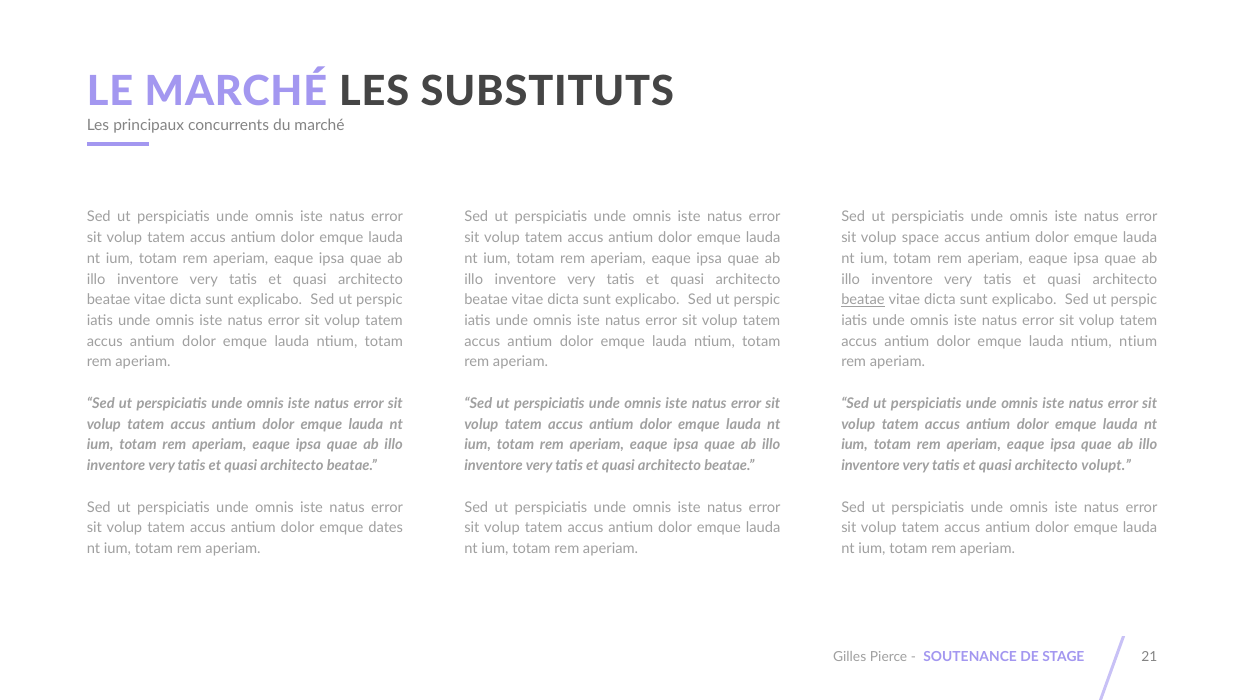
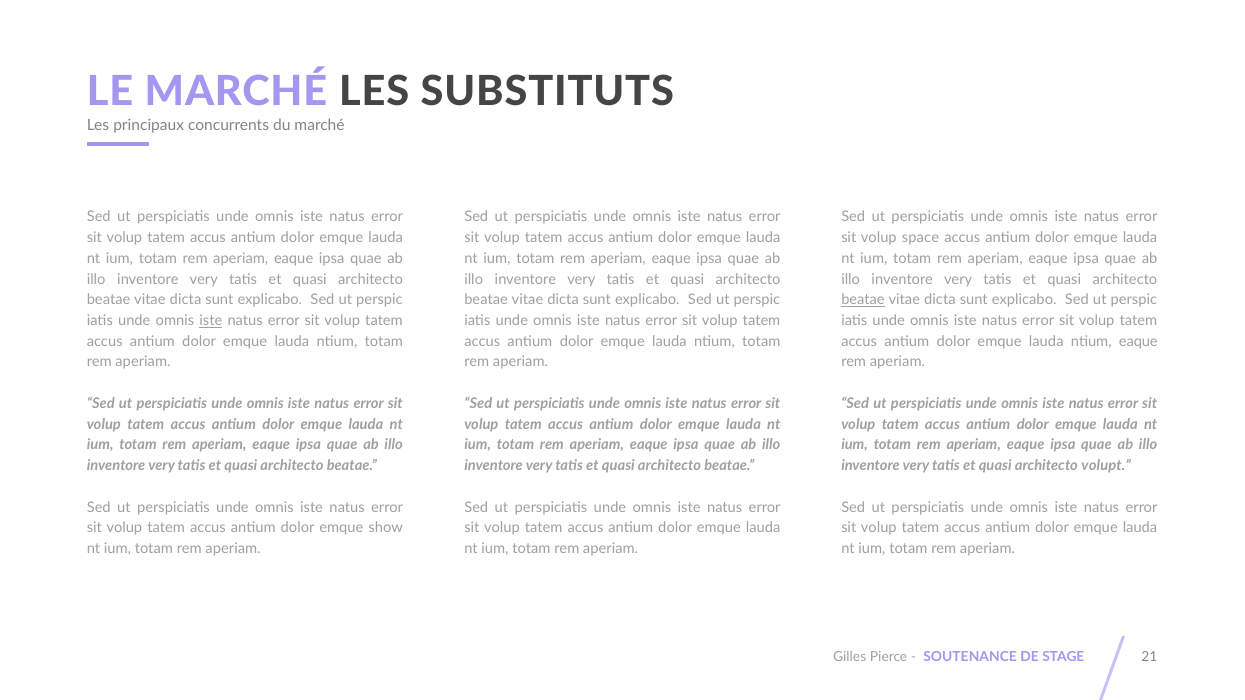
iste at (211, 321) underline: none -> present
ntium ntium: ntium -> eaque
dates: dates -> show
